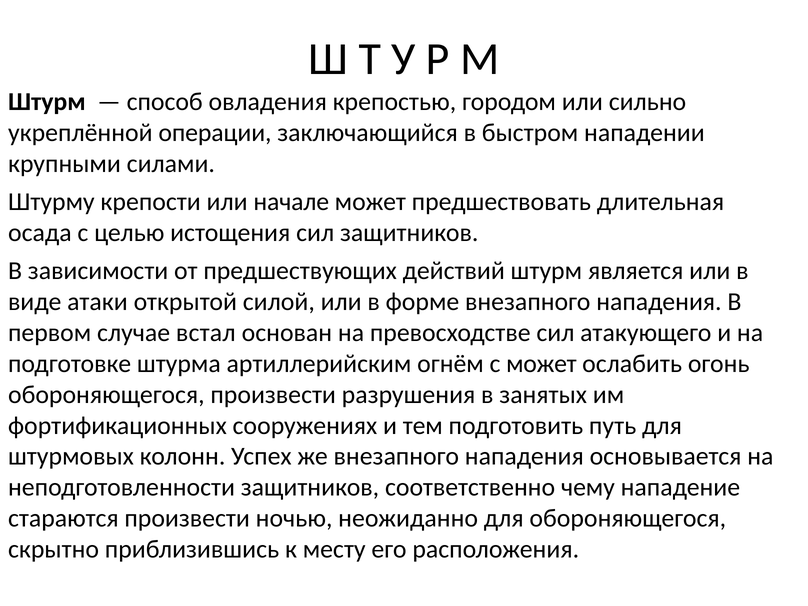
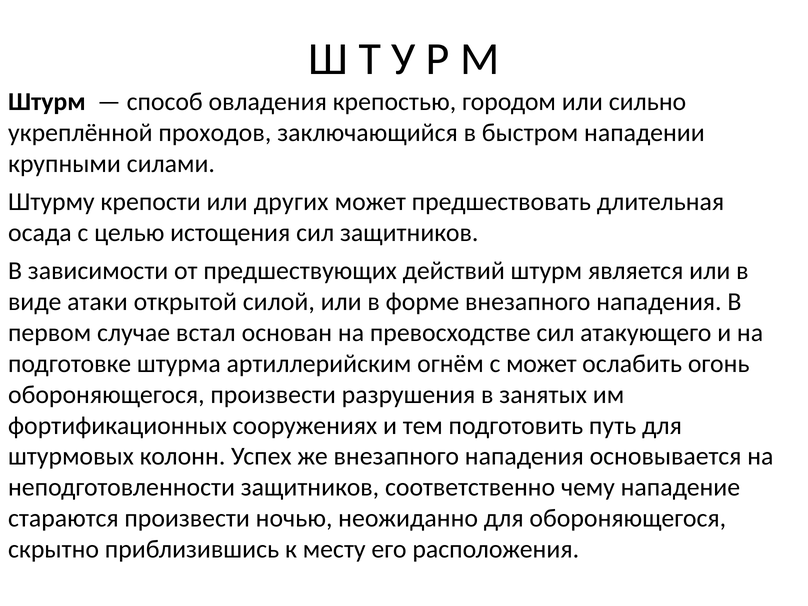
операции: операции -> проходов
начале: начале -> других
